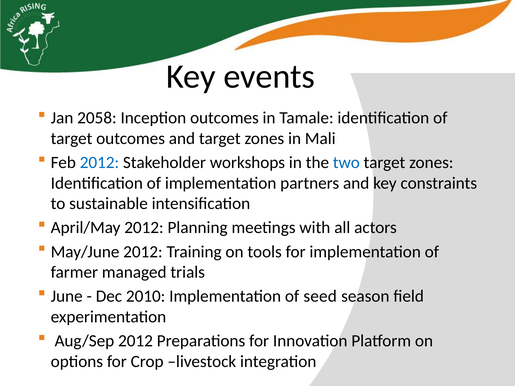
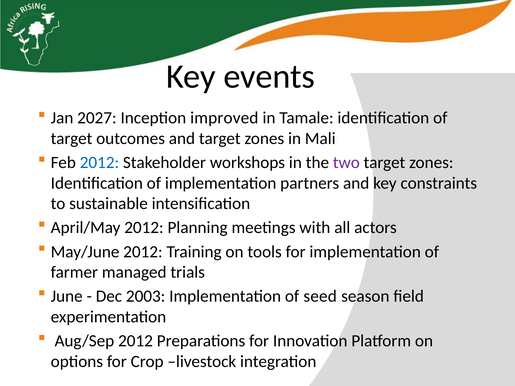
2058: 2058 -> 2027
Inception outcomes: outcomes -> improved
two colour: blue -> purple
2010: 2010 -> 2003
